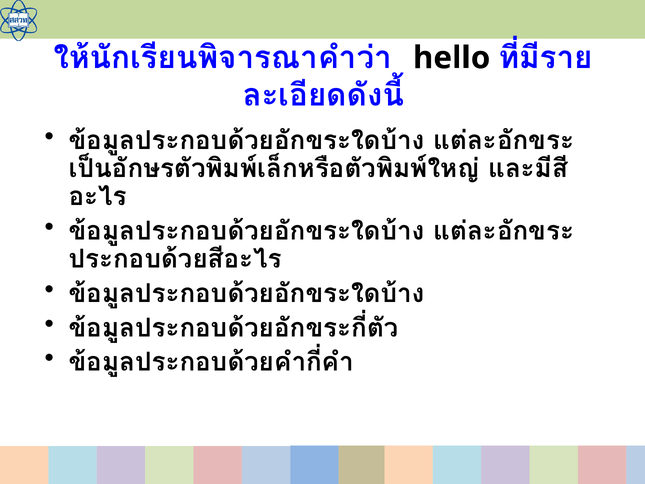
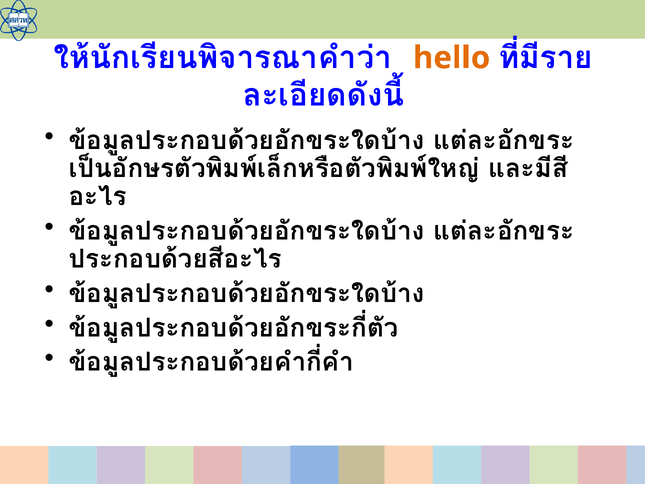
hello colour: black -> orange
